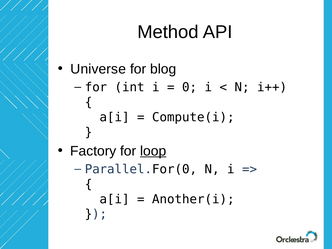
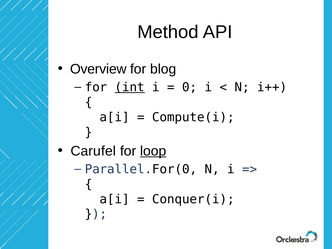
Universe: Universe -> Overview
int underline: none -> present
Factory: Factory -> Carufel
Another(i: Another(i -> Conquer(i
